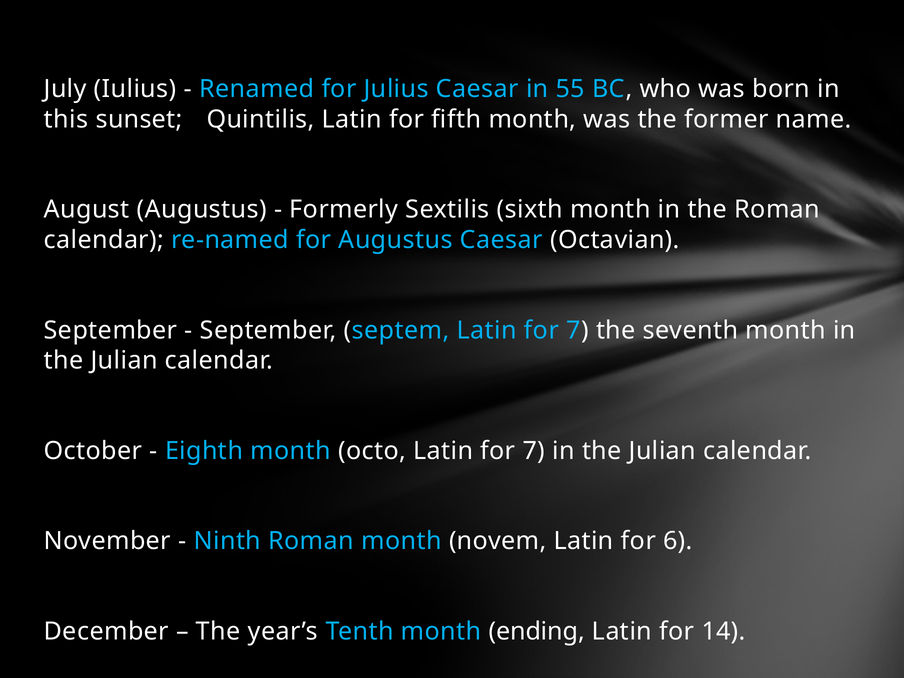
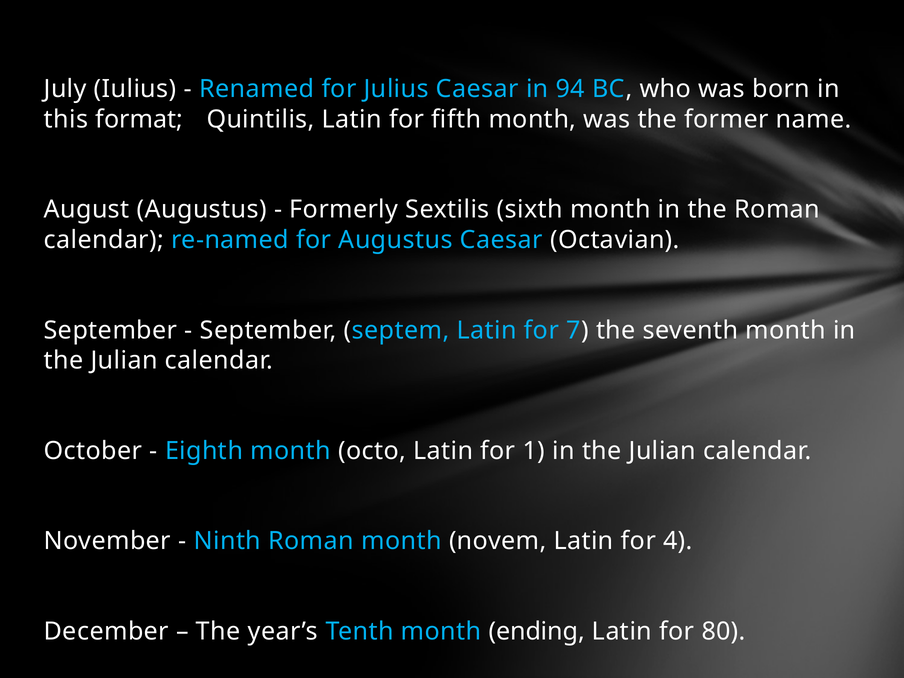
55: 55 -> 94
sunset: sunset -> format
octo Latin for 7: 7 -> 1
6: 6 -> 4
14: 14 -> 80
